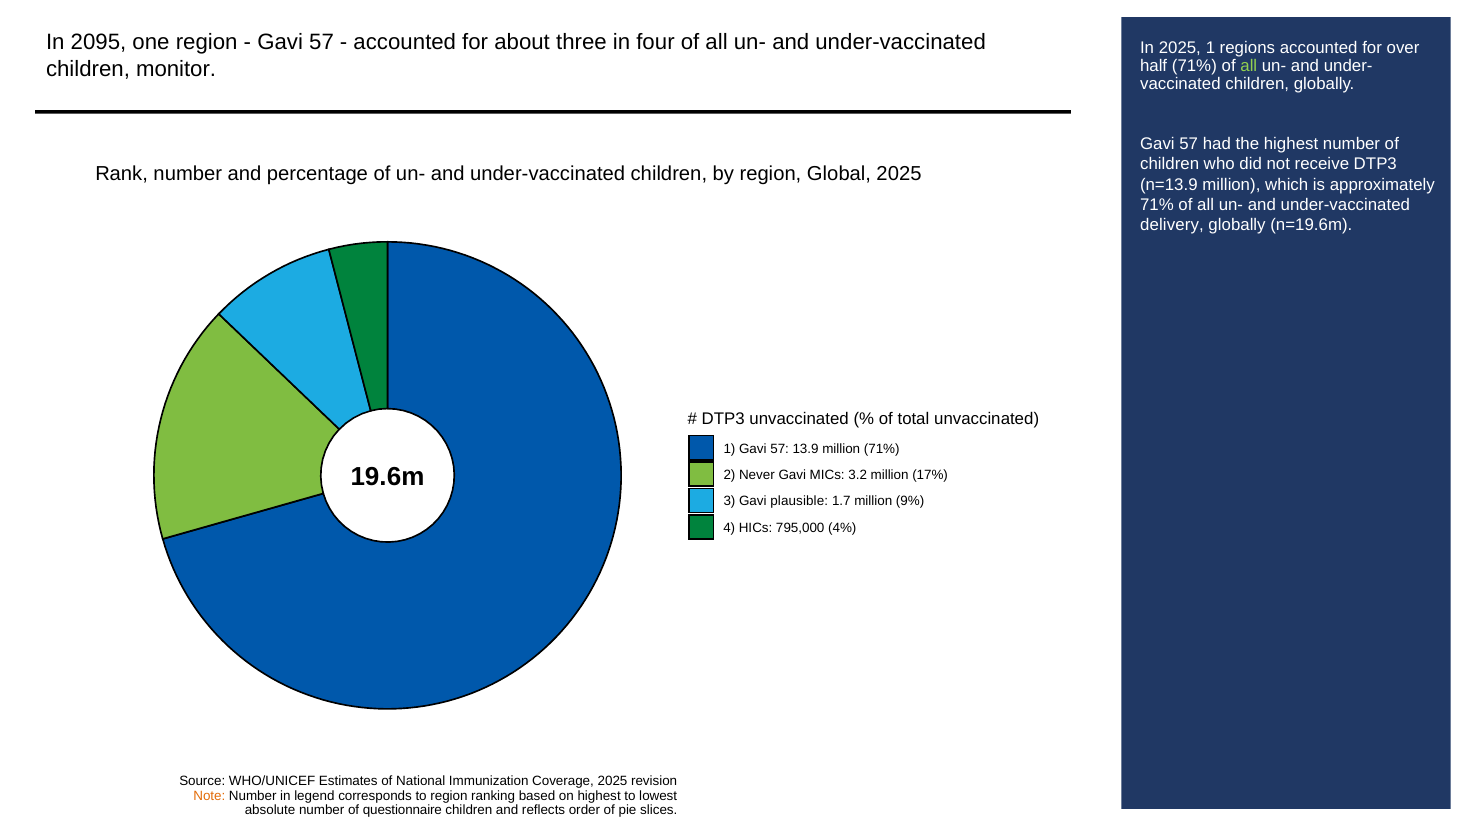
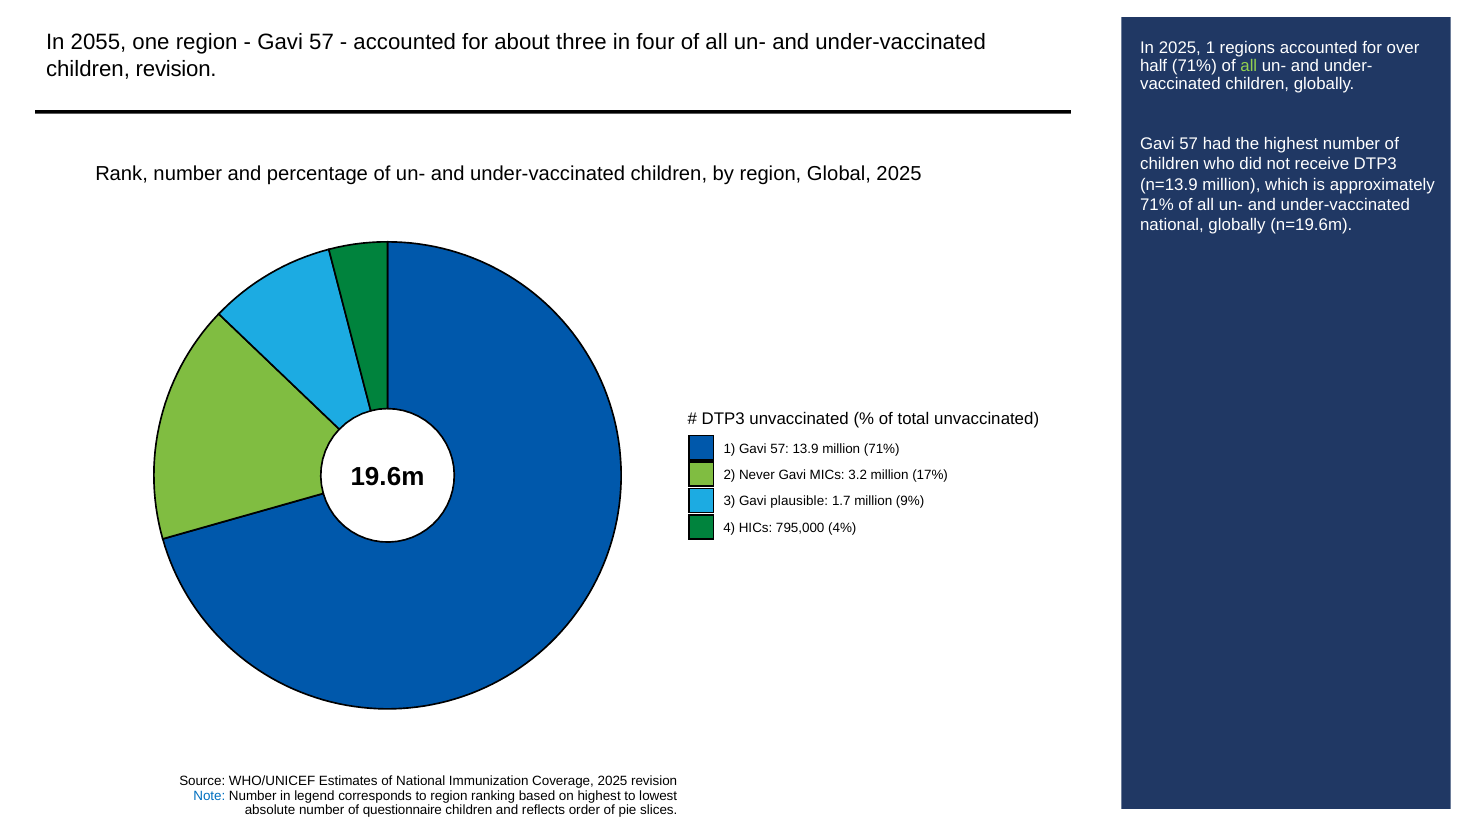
2095: 2095 -> 2055
children monitor: monitor -> revision
delivery at (1172, 225): delivery -> national
Note colour: orange -> blue
